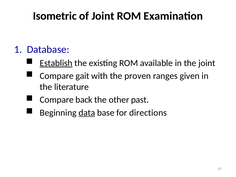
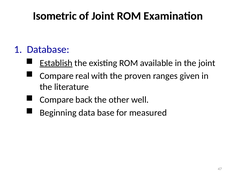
gait: gait -> real
past: past -> well
data underline: present -> none
directions: directions -> measured
